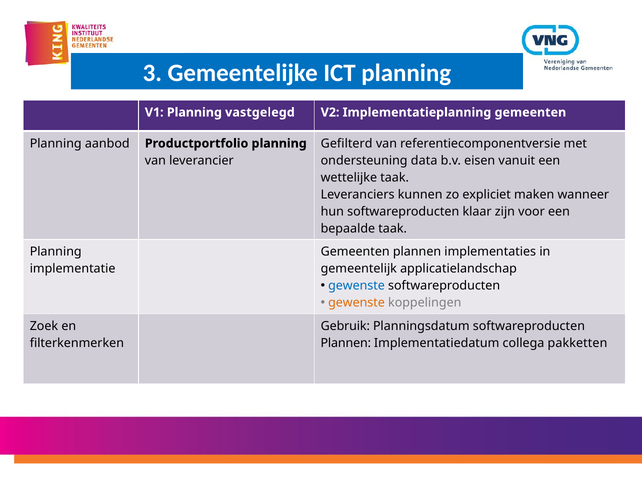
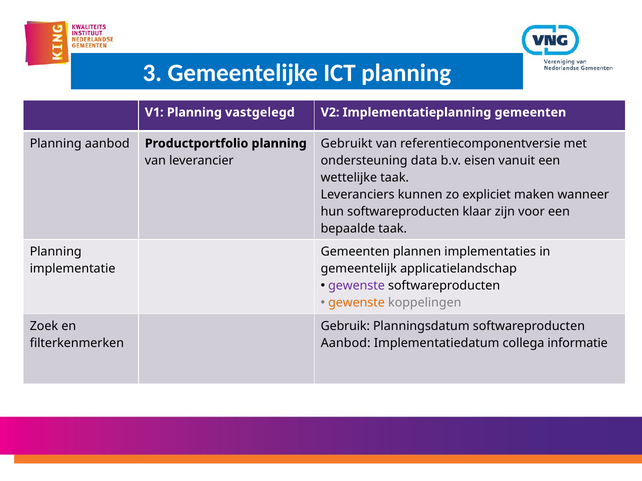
Gefilterd: Gefilterd -> Gebruikt
gewenste at (357, 286) colour: blue -> purple
Plannen at (346, 344): Plannen -> Aanbod
pakketten: pakketten -> informatie
